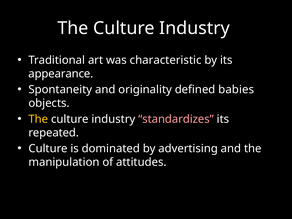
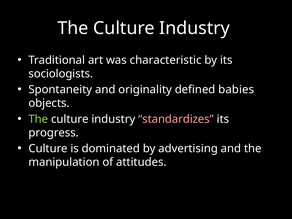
appearance: appearance -> sociologists
The at (38, 119) colour: yellow -> light green
repeated: repeated -> progress
